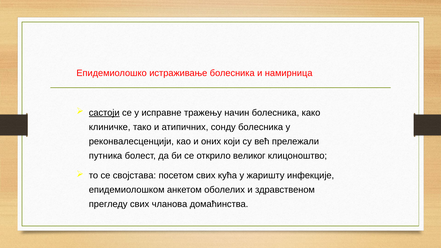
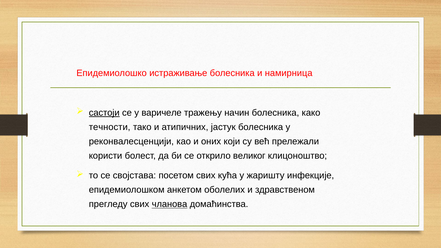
исправне: исправне -> варичеле
клиничке: клиничке -> течности
сонду: сонду -> јастук
путника: путника -> користи
чланова underline: none -> present
